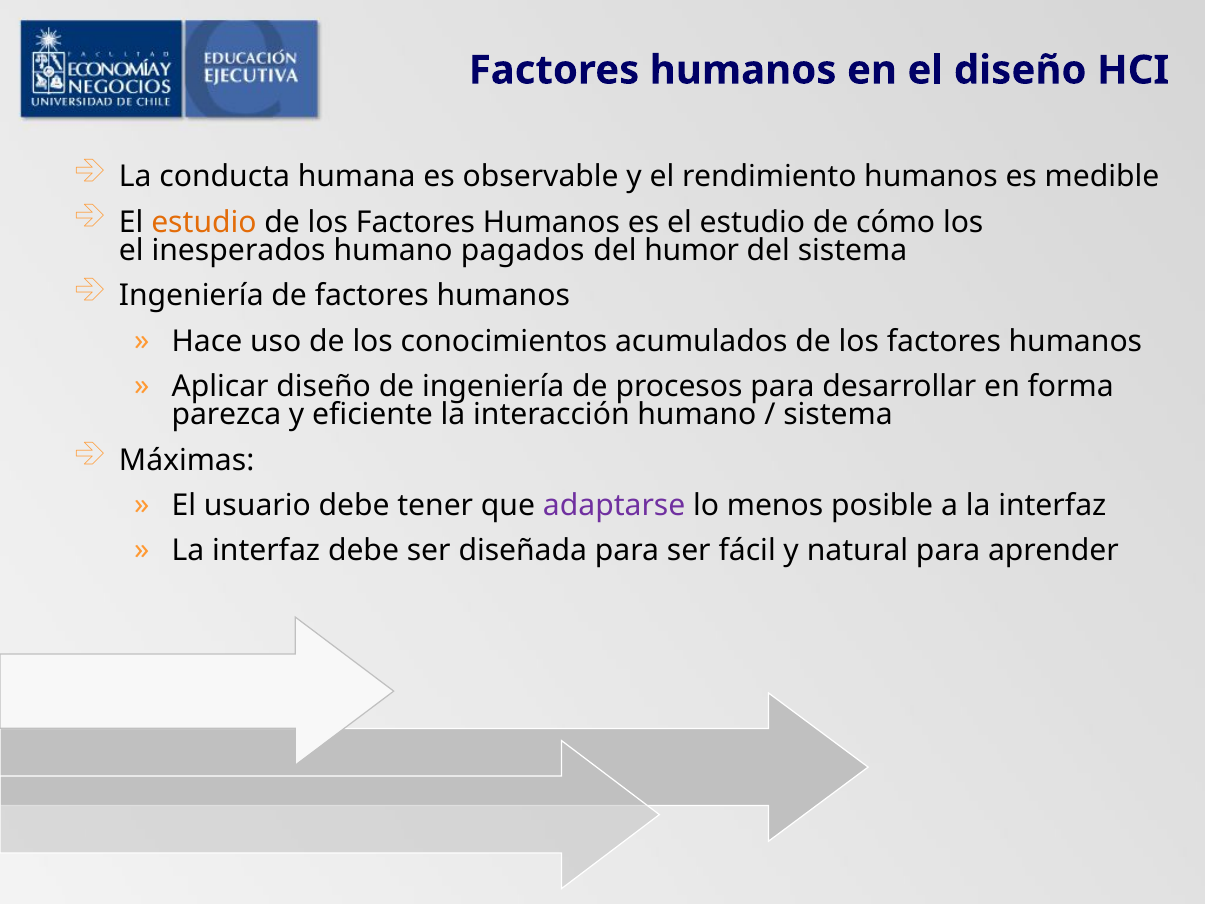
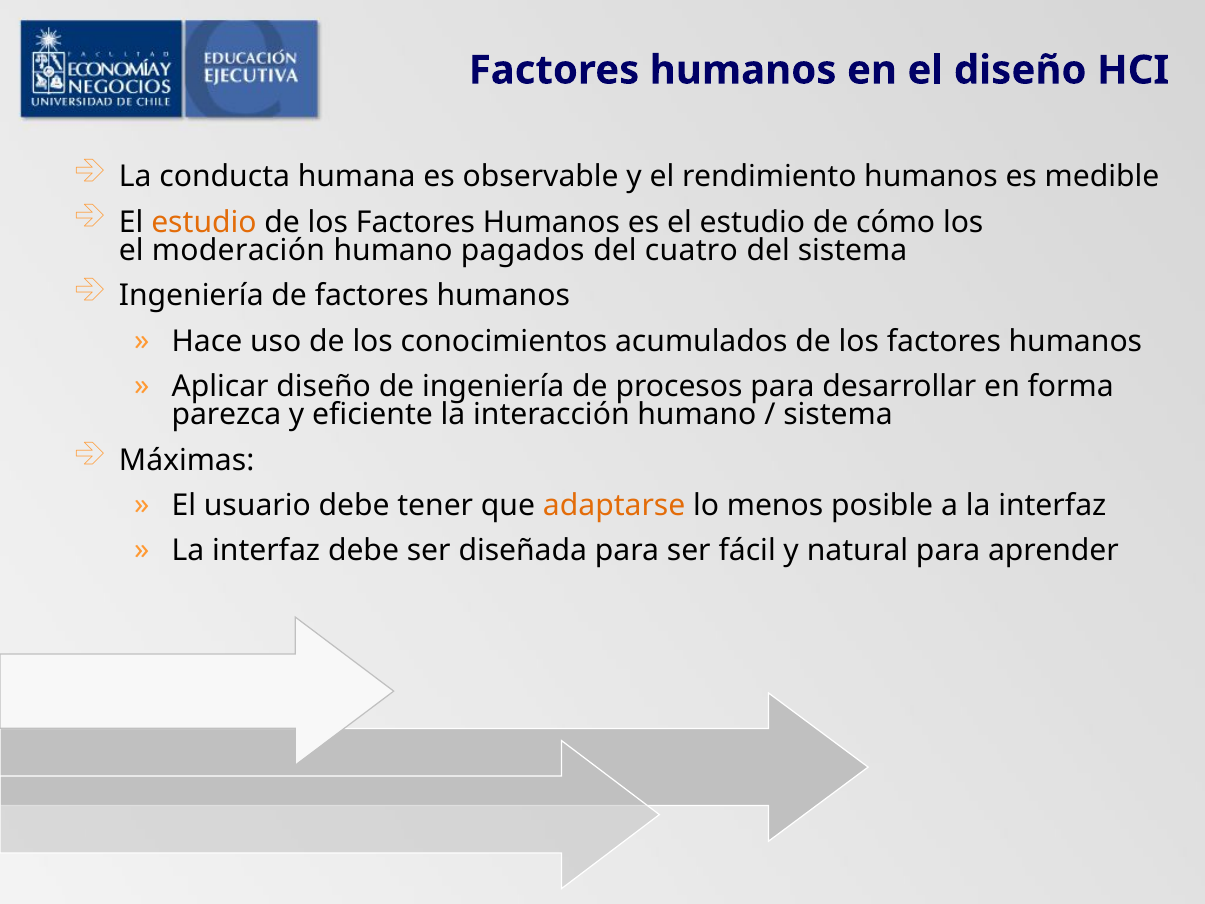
inesperados: inesperados -> moderación
humor: humor -> cuatro
adaptarse colour: purple -> orange
